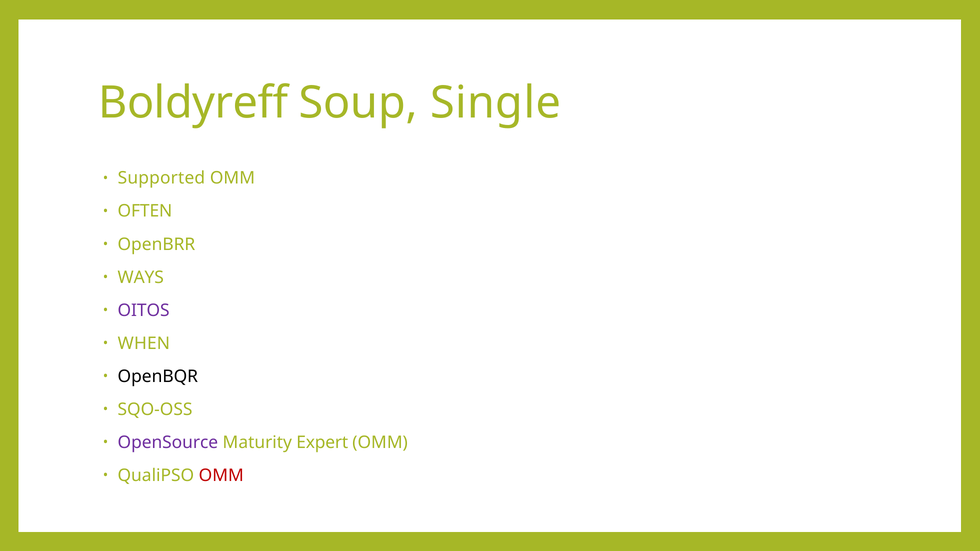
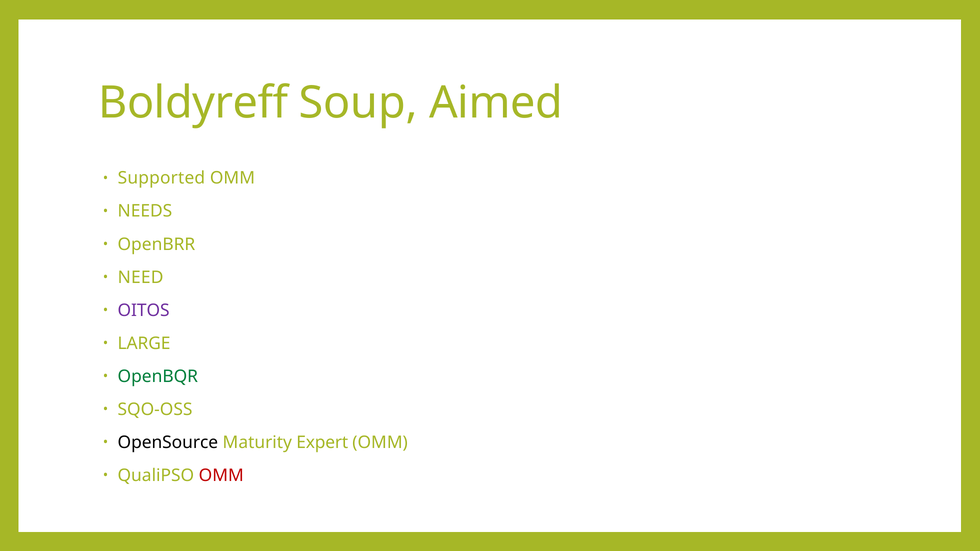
Single: Single -> Aimed
OFTEN: OFTEN -> NEEDS
WAYS: WAYS -> NEED
WHEN: WHEN -> LARGE
OpenBQR colour: black -> green
OpenSource colour: purple -> black
